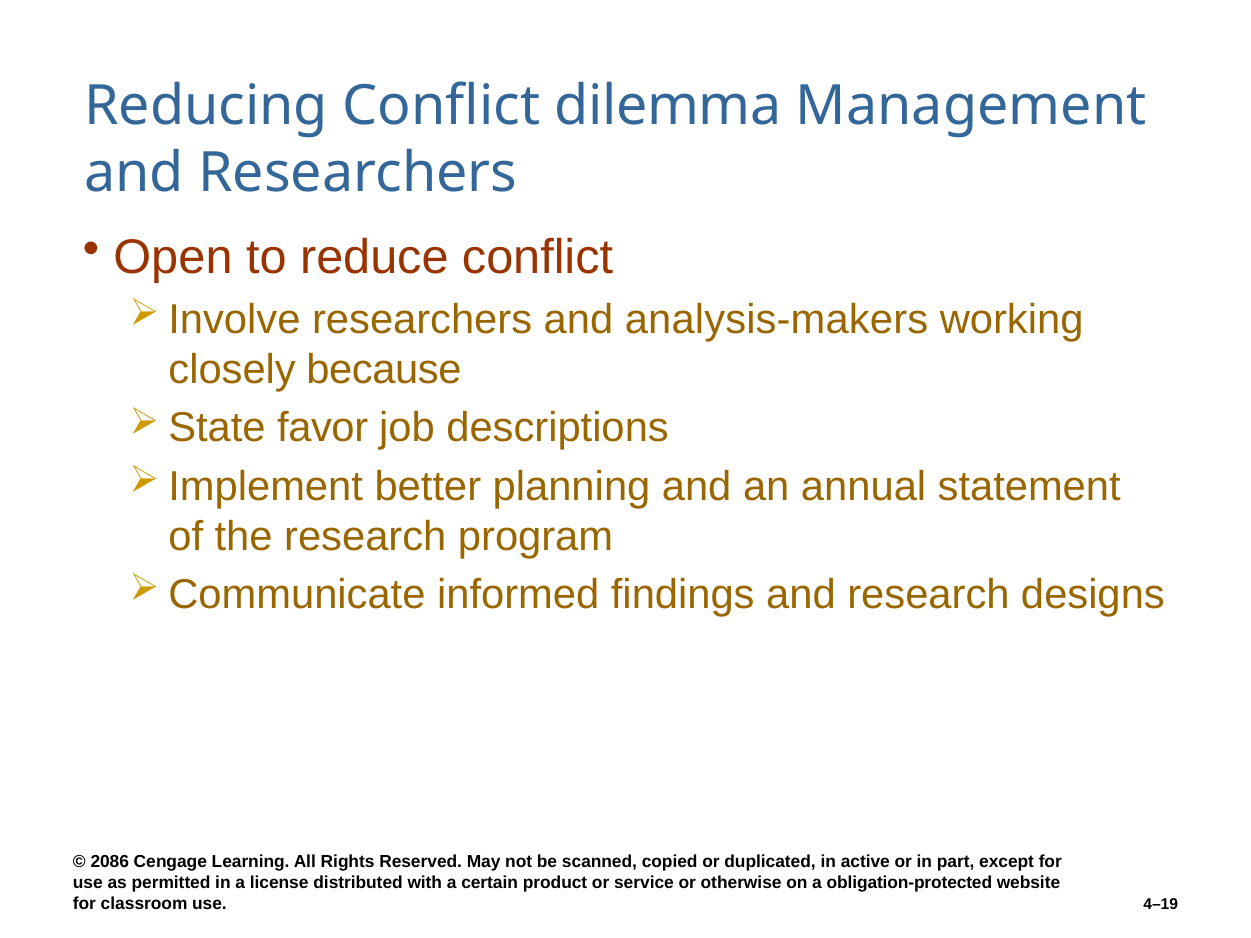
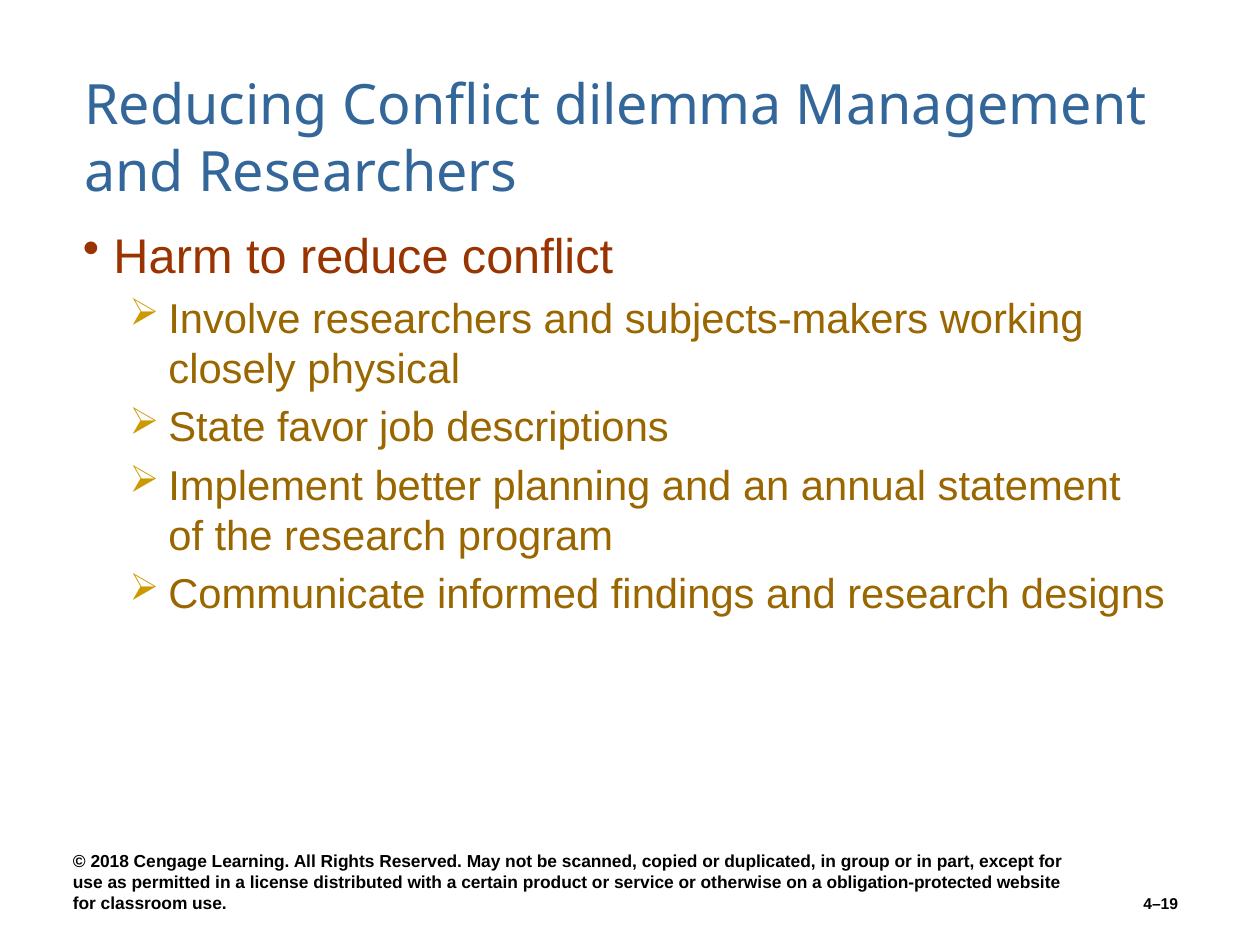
Open: Open -> Harm
analysis-makers: analysis-makers -> subjects-makers
because: because -> physical
2086: 2086 -> 2018
active: active -> group
